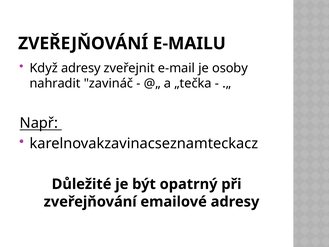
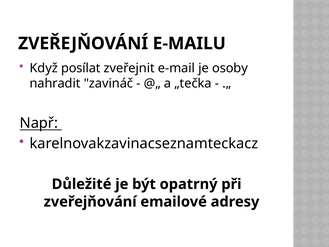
Když adresy: adresy -> posílat
